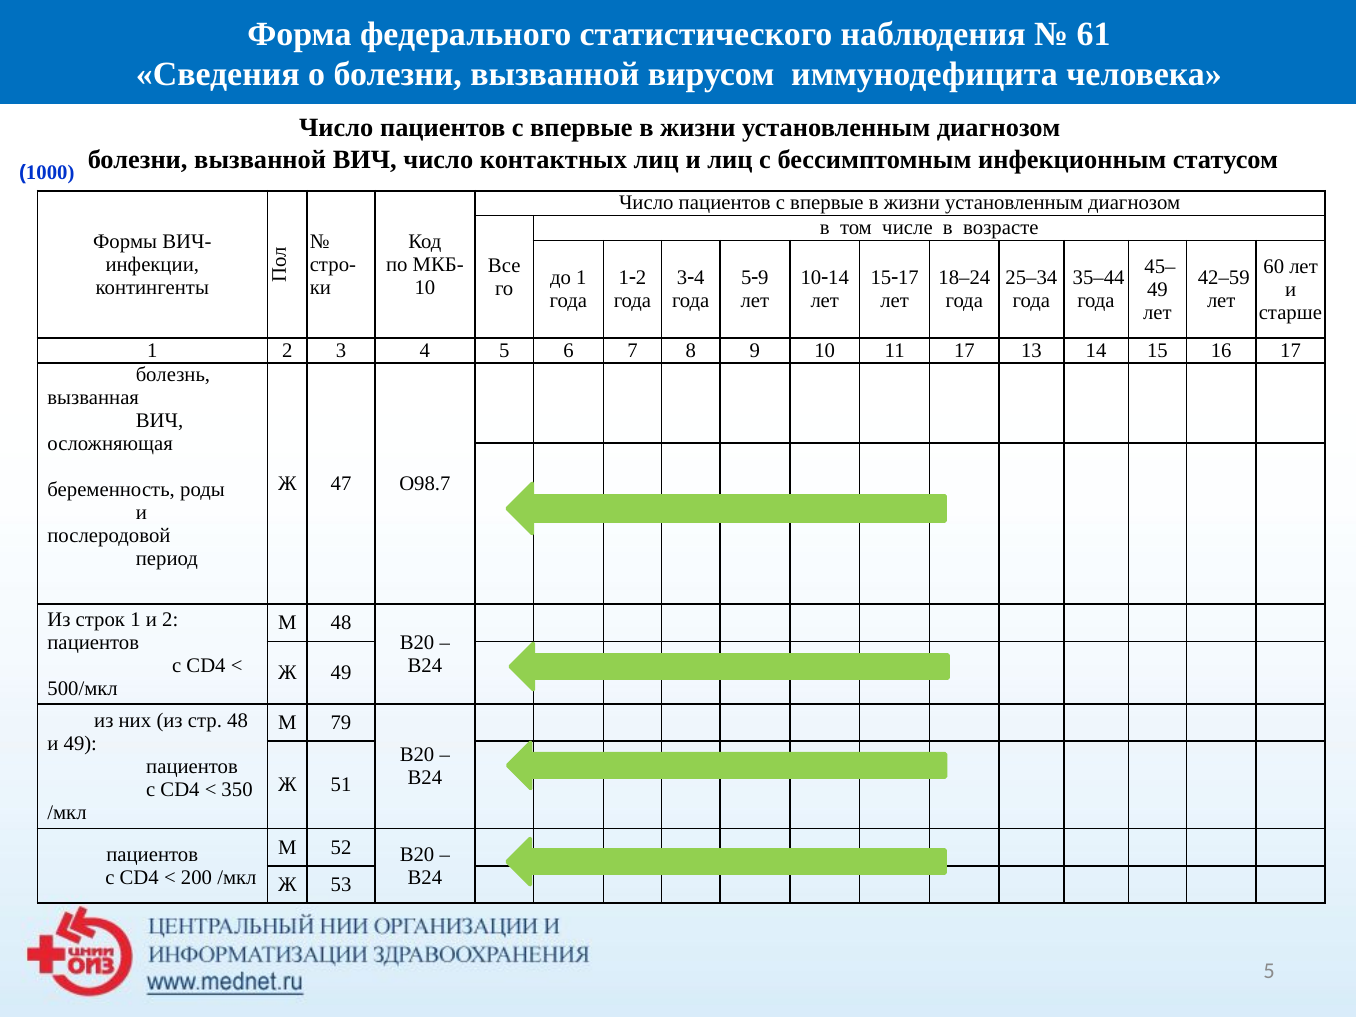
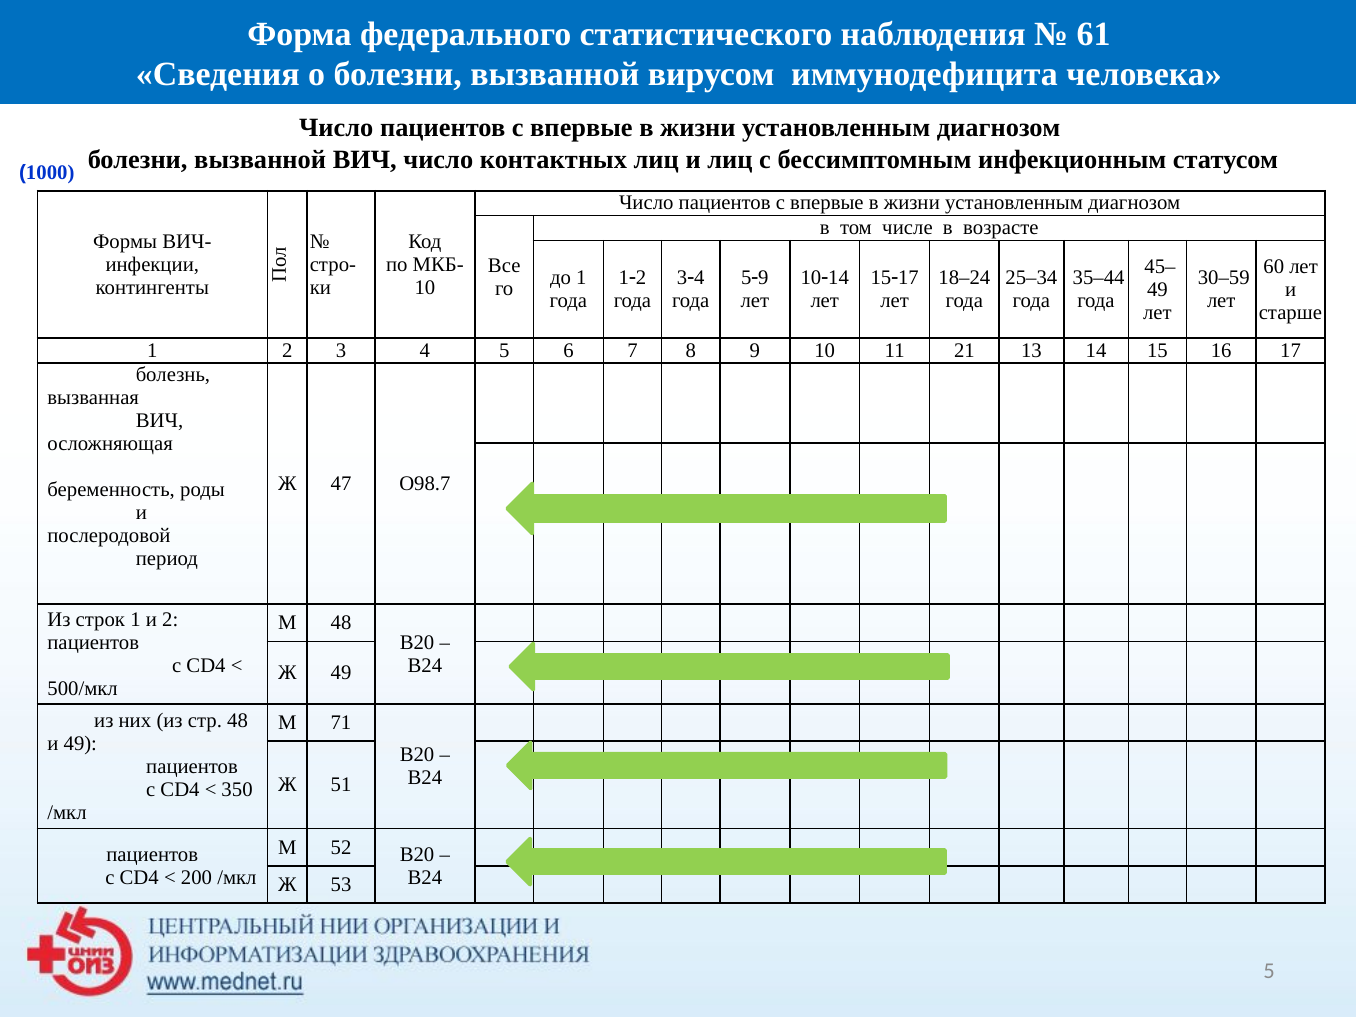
42–59: 42–59 -> 30–59
11 17: 17 -> 21
79: 79 -> 71
